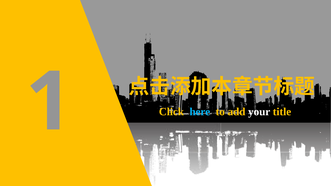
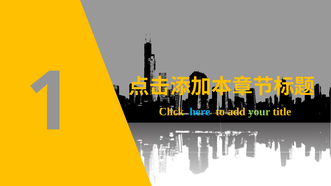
your colour: white -> light green
